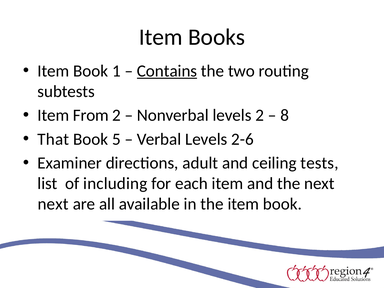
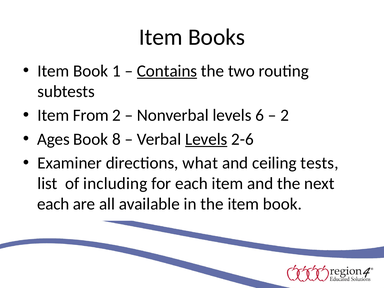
levels 2: 2 -> 6
8 at (285, 115): 8 -> 2
That: That -> Ages
5: 5 -> 8
Levels at (206, 139) underline: none -> present
adult: adult -> what
next at (53, 204): next -> each
